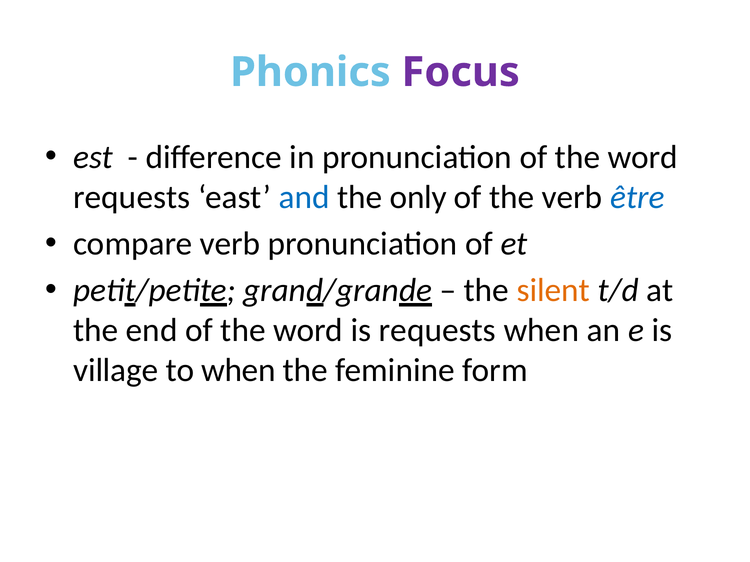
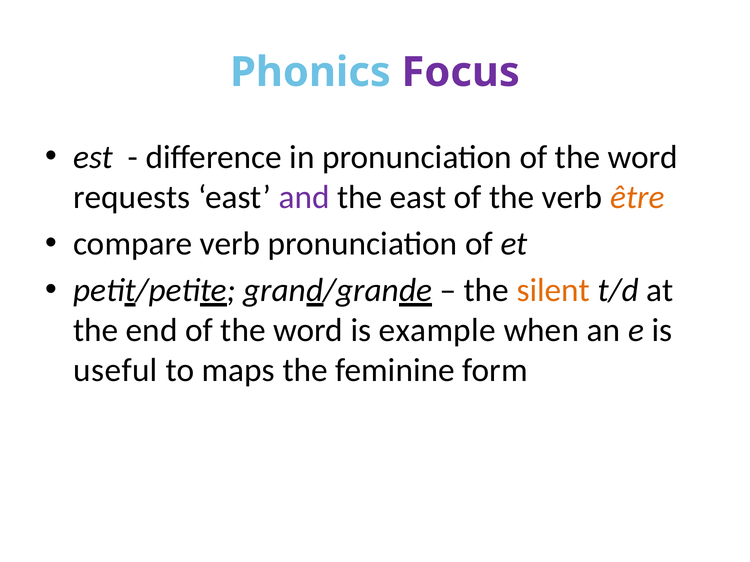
and colour: blue -> purple
the only: only -> east
être colour: blue -> orange
is requests: requests -> example
village: village -> useful
to when: when -> maps
